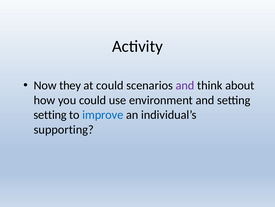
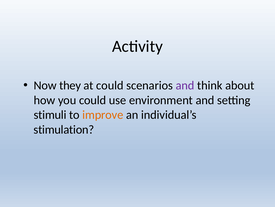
setting at (50, 115): setting -> stimuli
improve colour: blue -> orange
supporting: supporting -> stimulation
